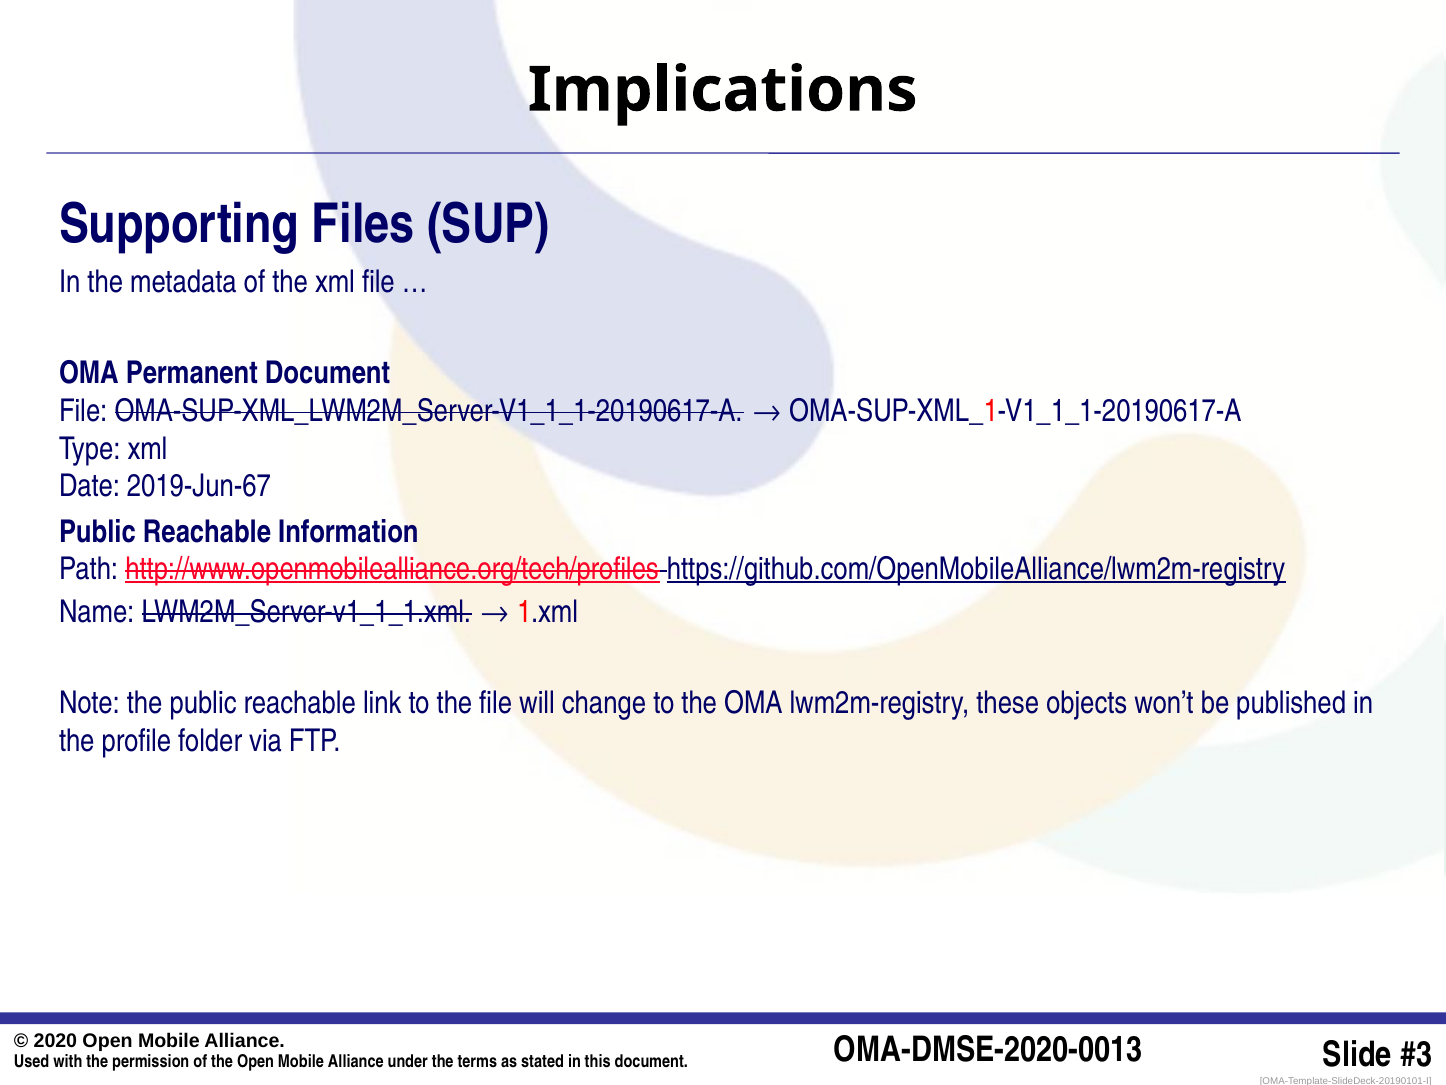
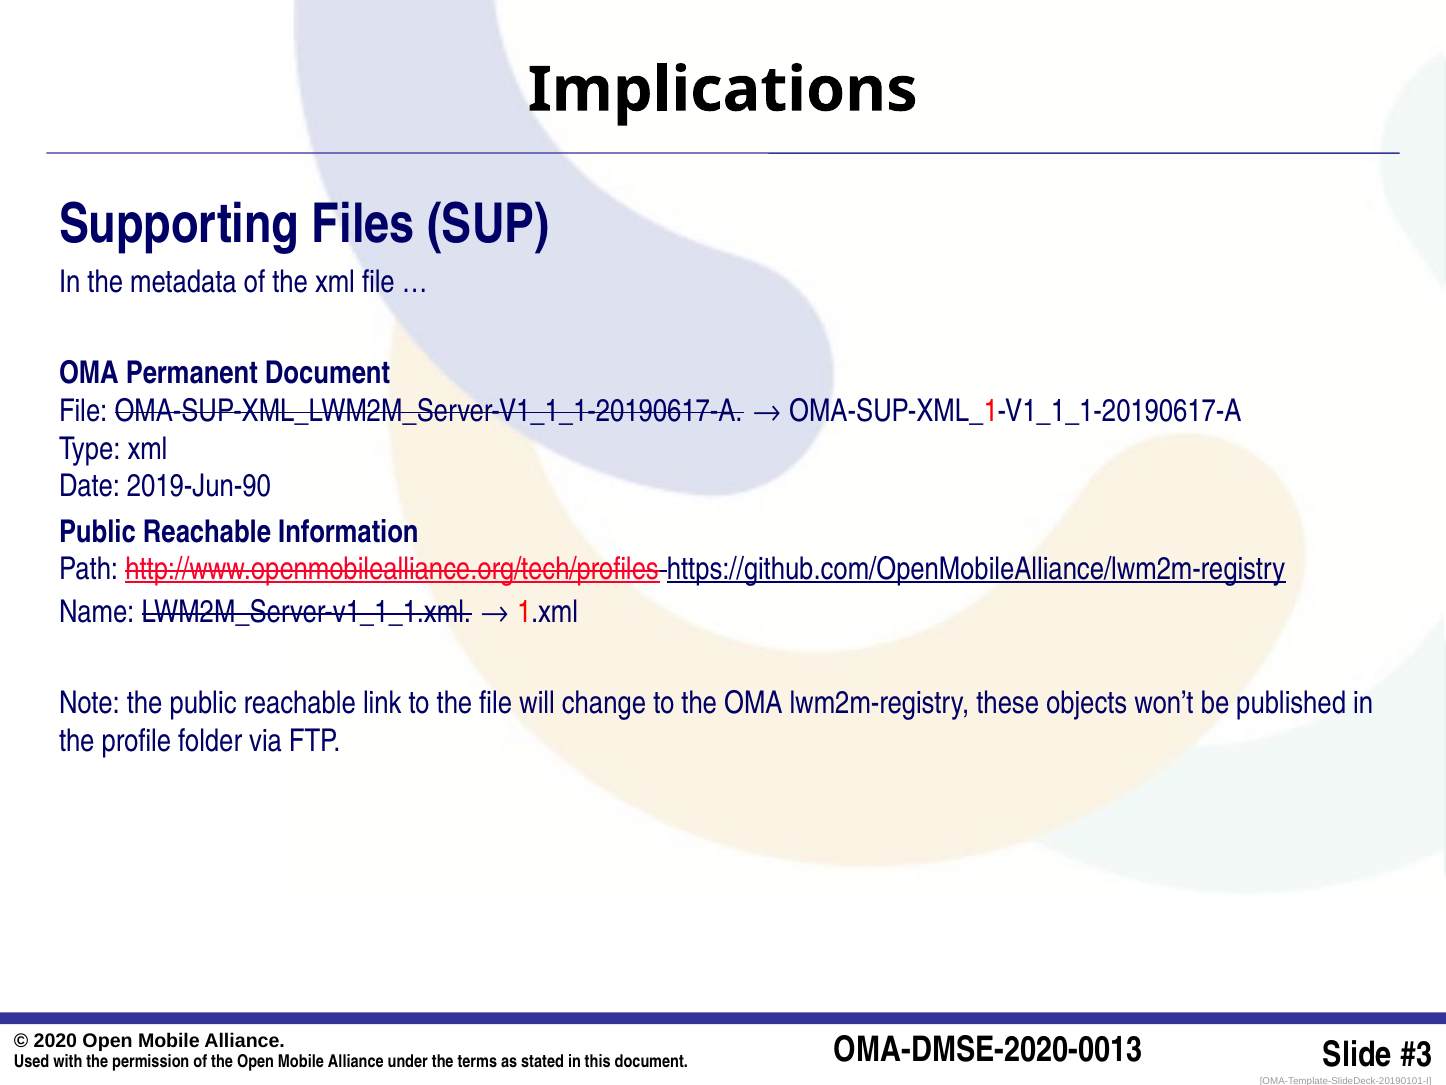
2019-Jun-67: 2019-Jun-67 -> 2019-Jun-90
